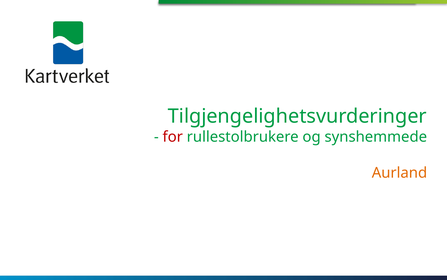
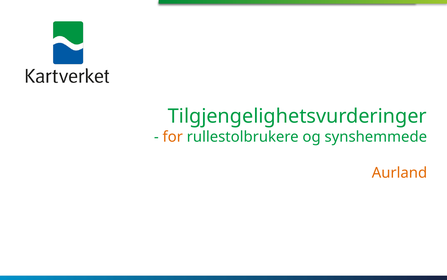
for colour: red -> orange
